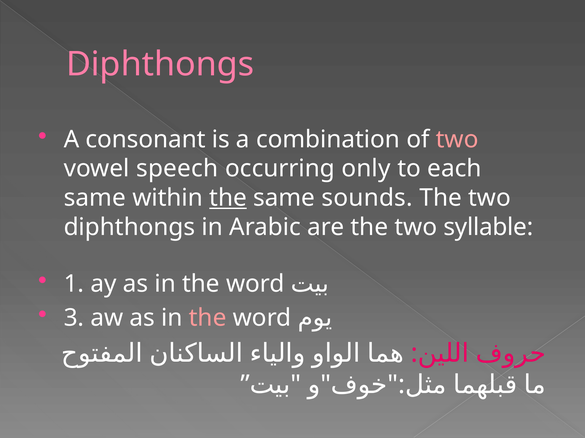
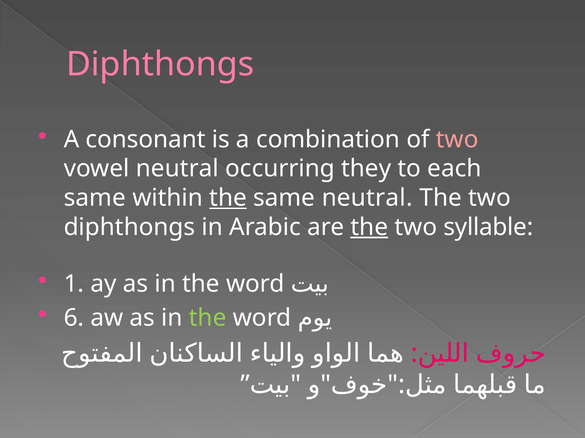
vowel speech: speech -> neutral
only: only -> they
same sounds: sounds -> neutral
the at (369, 227) underline: none -> present
3: 3 -> 6
the at (208, 318) colour: pink -> light green
